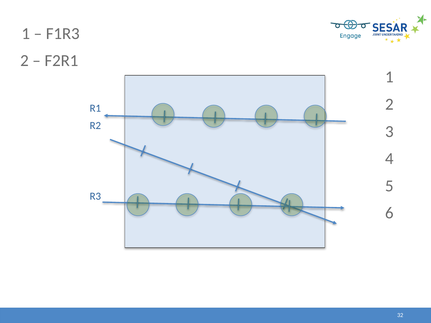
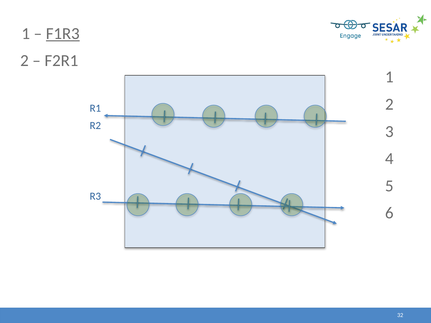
F1R3 underline: none -> present
